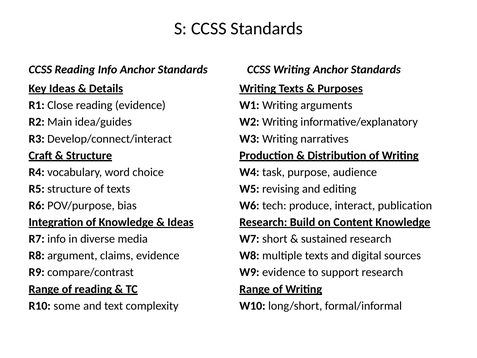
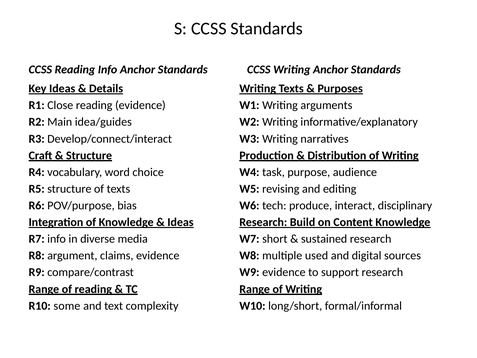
publication: publication -> disciplinary
multiple texts: texts -> used
